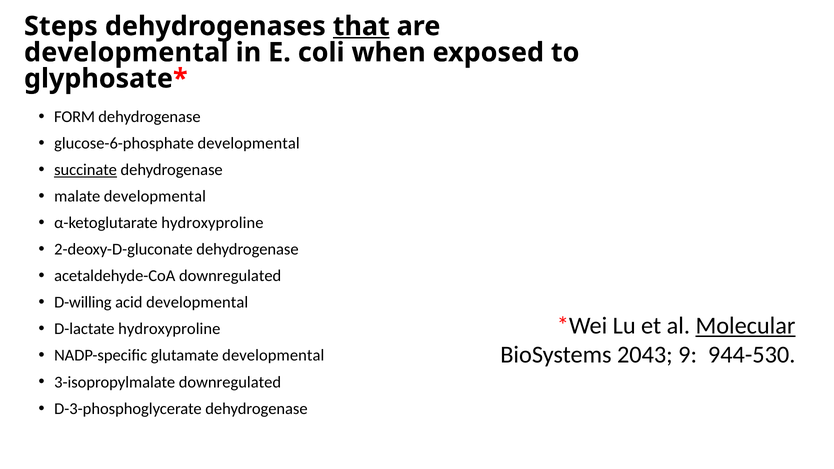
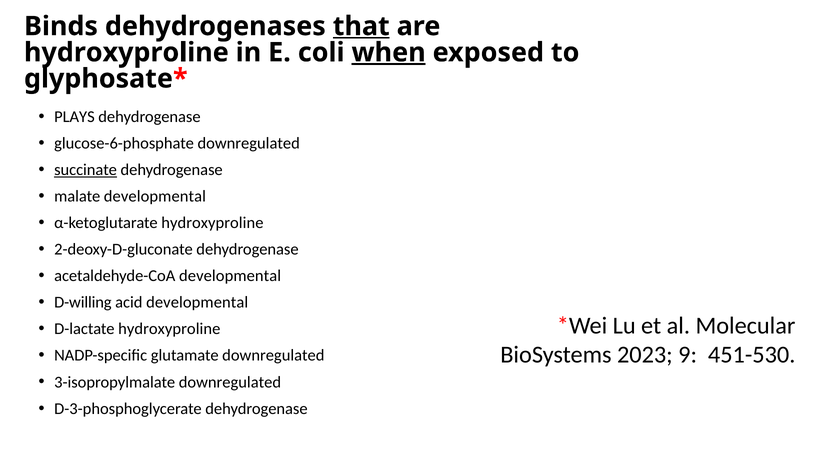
Steps: Steps -> Binds
developmental at (126, 52): developmental -> hydroxyproline
when underline: none -> present
FORM: FORM -> PLAYS
glucose-6-phosphate developmental: developmental -> downregulated
acetaldehyde-CoA downregulated: downregulated -> developmental
Molecular underline: present -> none
2043: 2043 -> 2023
944-530: 944-530 -> 451-530
glutamate developmental: developmental -> downregulated
